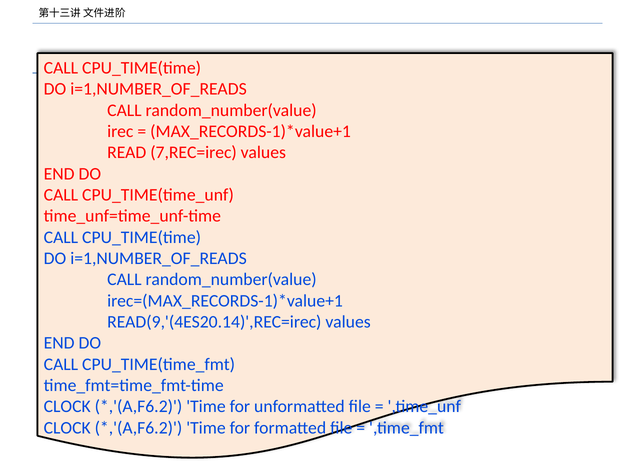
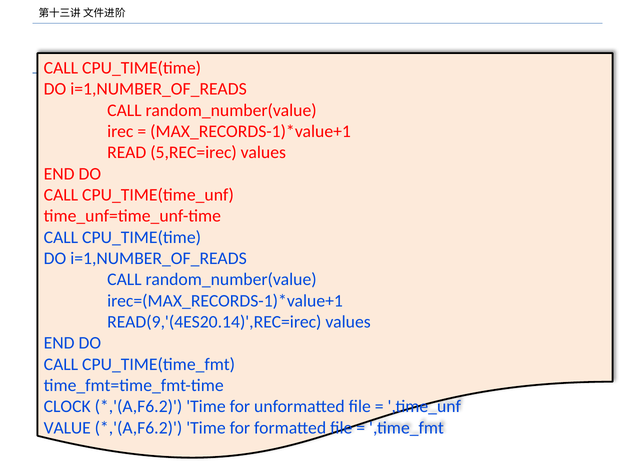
7,REC=irec: 7,REC=irec -> 5,REC=irec
CLOCK at (67, 428): CLOCK -> VALUE
